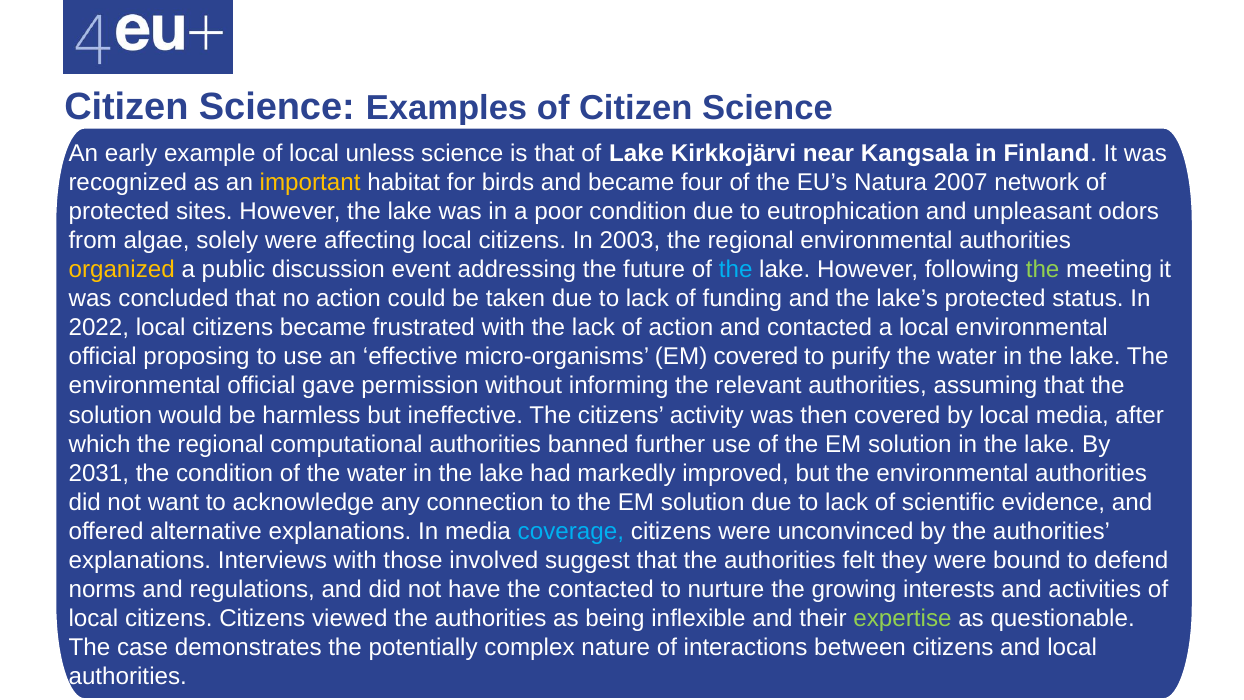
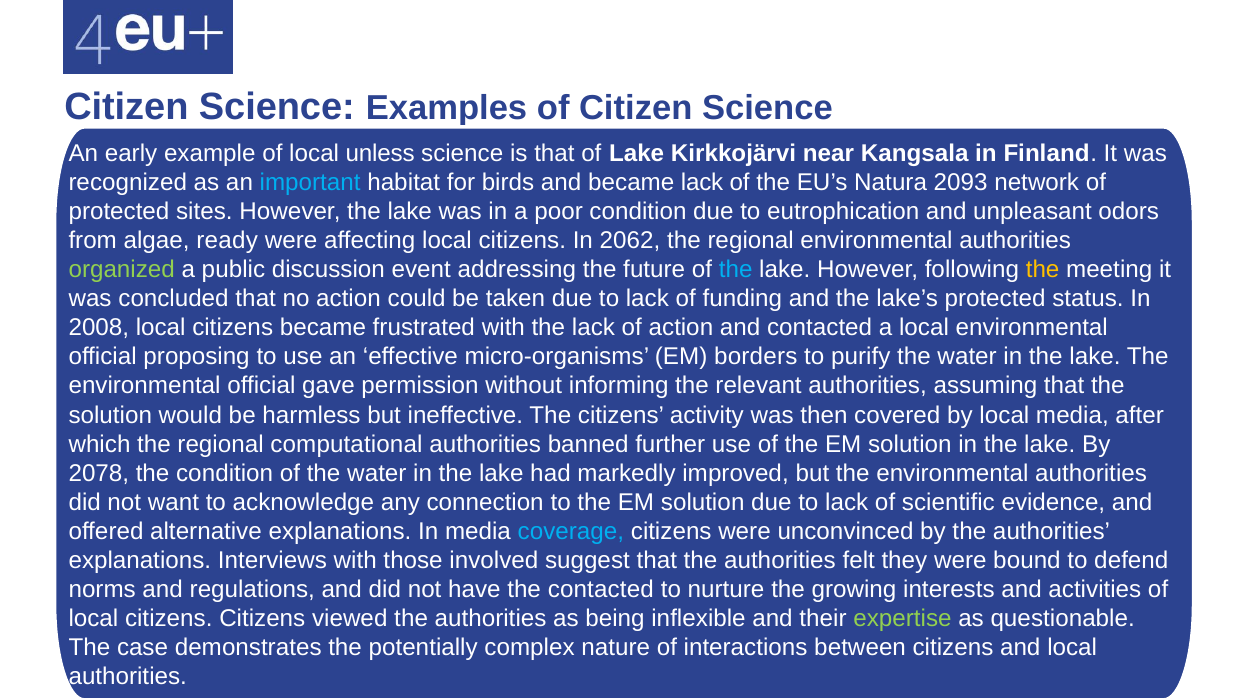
important colour: yellow -> light blue
became four: four -> lack
2007: 2007 -> 2093
solely: solely -> ready
2003: 2003 -> 2062
organized colour: yellow -> light green
the at (1043, 270) colour: light green -> yellow
2022: 2022 -> 2008
EM covered: covered -> borders
2031: 2031 -> 2078
